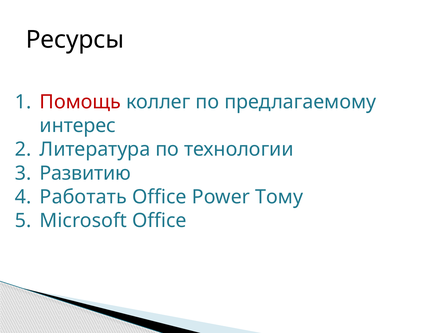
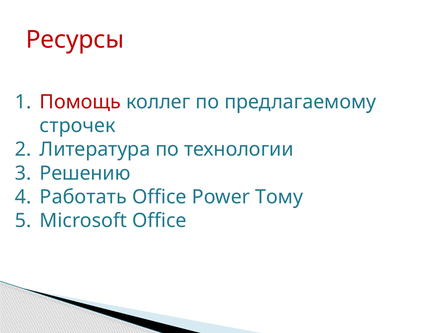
Ресурсы colour: black -> red
интерес: интерес -> строчек
Развитию: Развитию -> Решению
